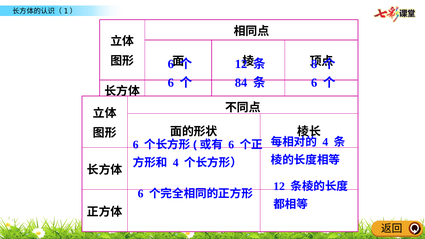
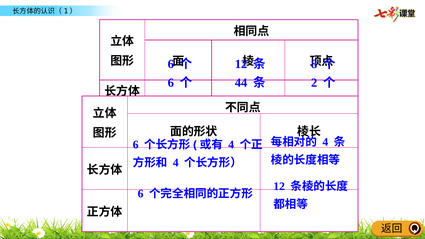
84: 84 -> 44
6 at (314, 83): 6 -> 2
6 at (231, 145): 6 -> 4
